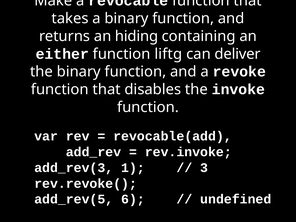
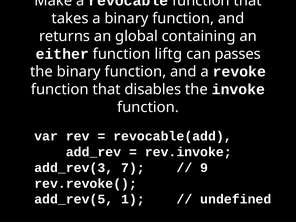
hiding: hiding -> global
deliver: deliver -> passes
1: 1 -> 7
3: 3 -> 9
6: 6 -> 1
